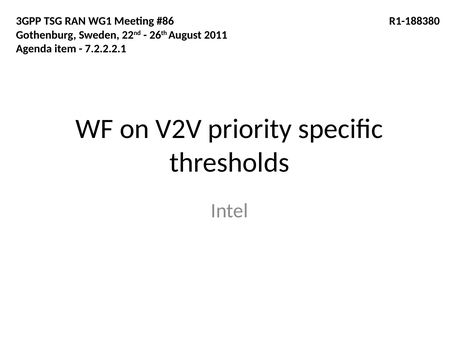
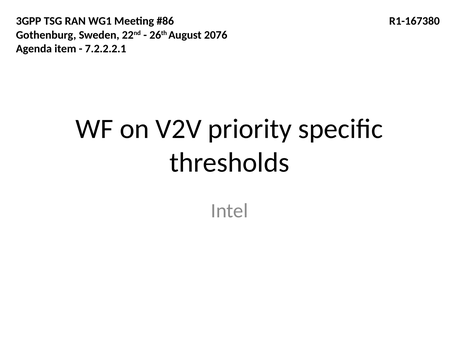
R1-188380: R1-188380 -> R1-167380
2011: 2011 -> 2076
